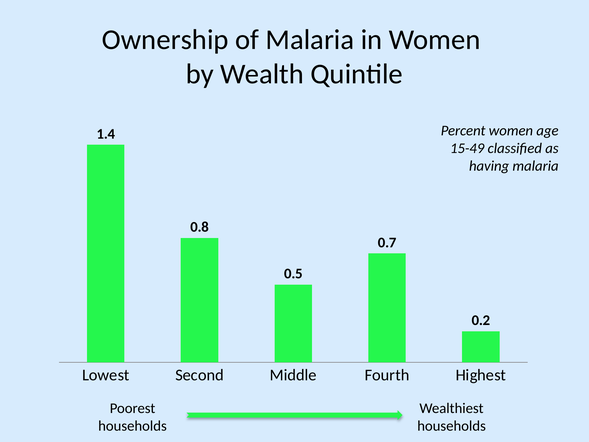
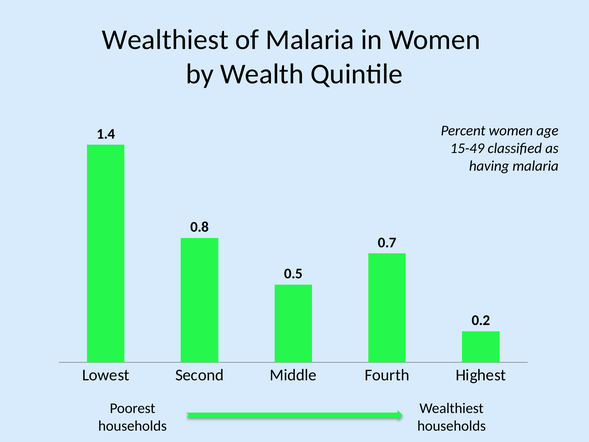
Ownership at (165, 40): Ownership -> Wealthiest
